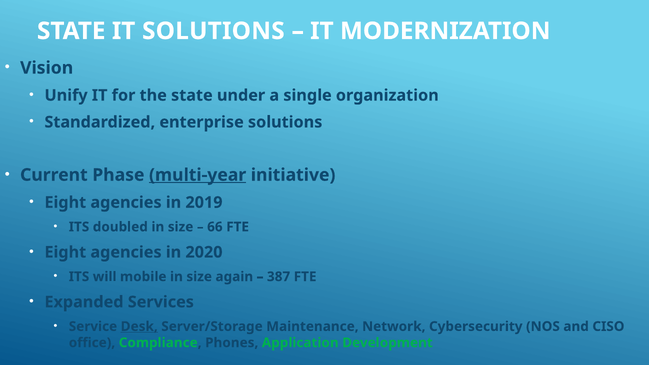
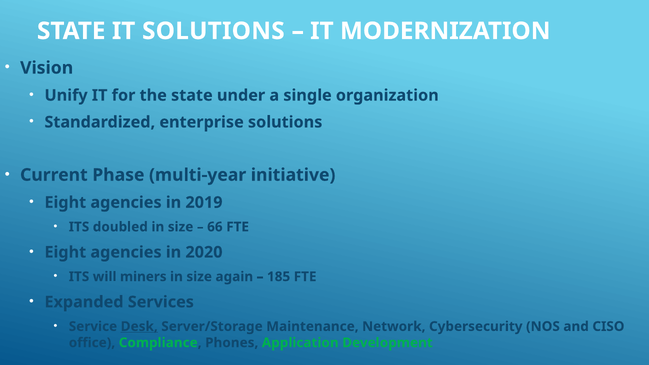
multi-year underline: present -> none
mobile: mobile -> miners
387: 387 -> 185
